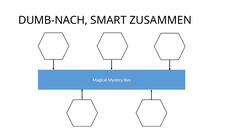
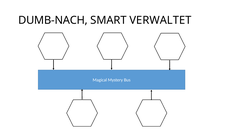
ZUSAMMEN: ZUSAMMEN -> VERWALTET
